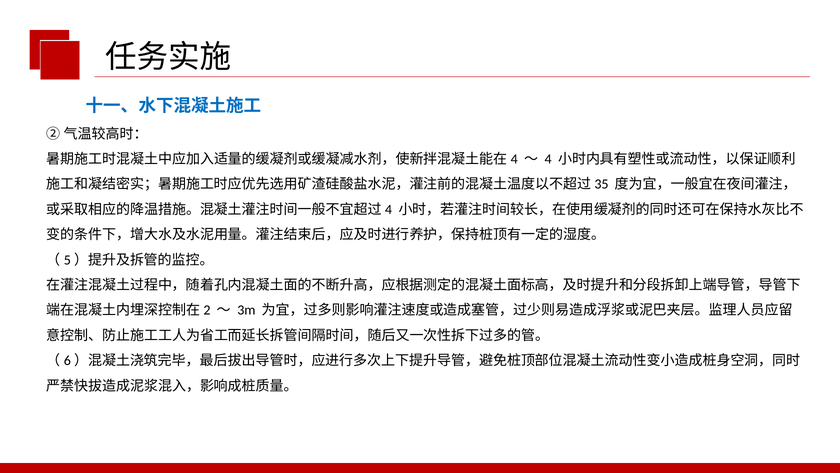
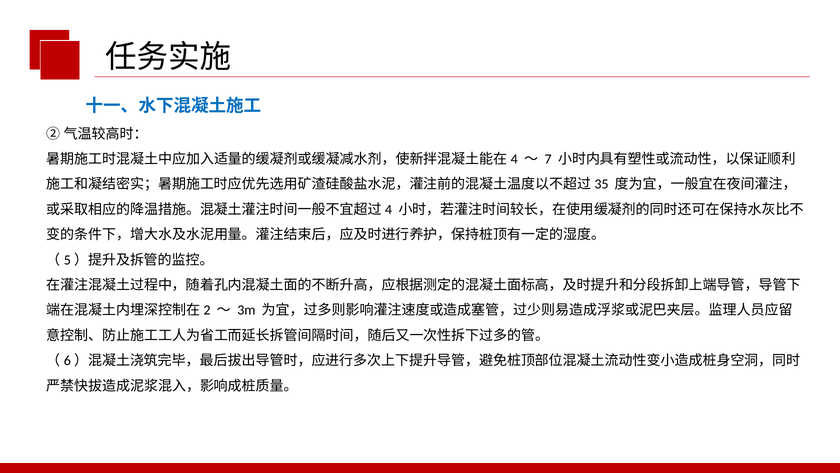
4: 4 -> 7
